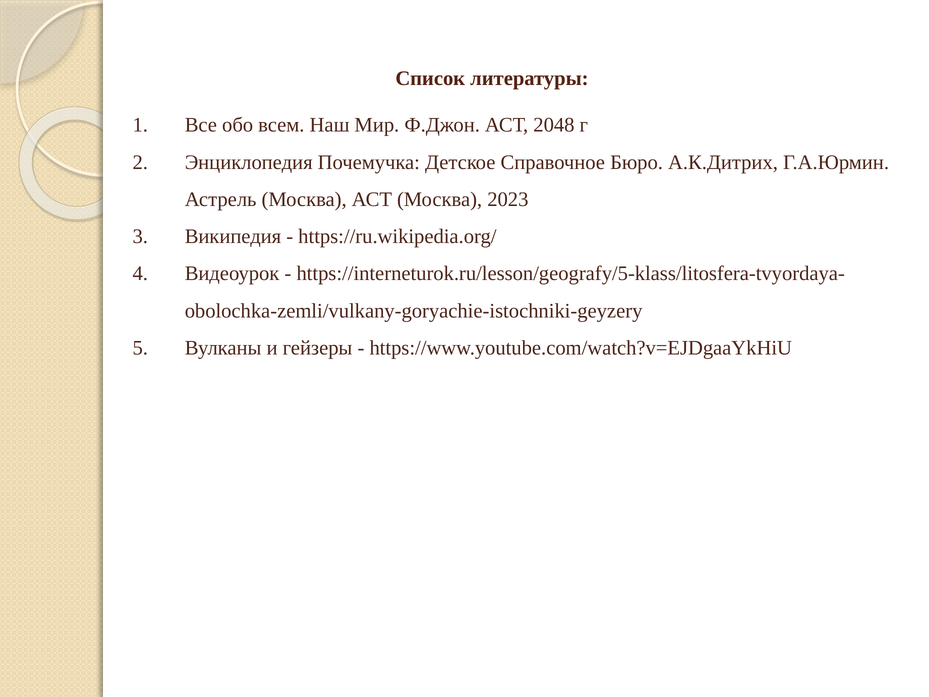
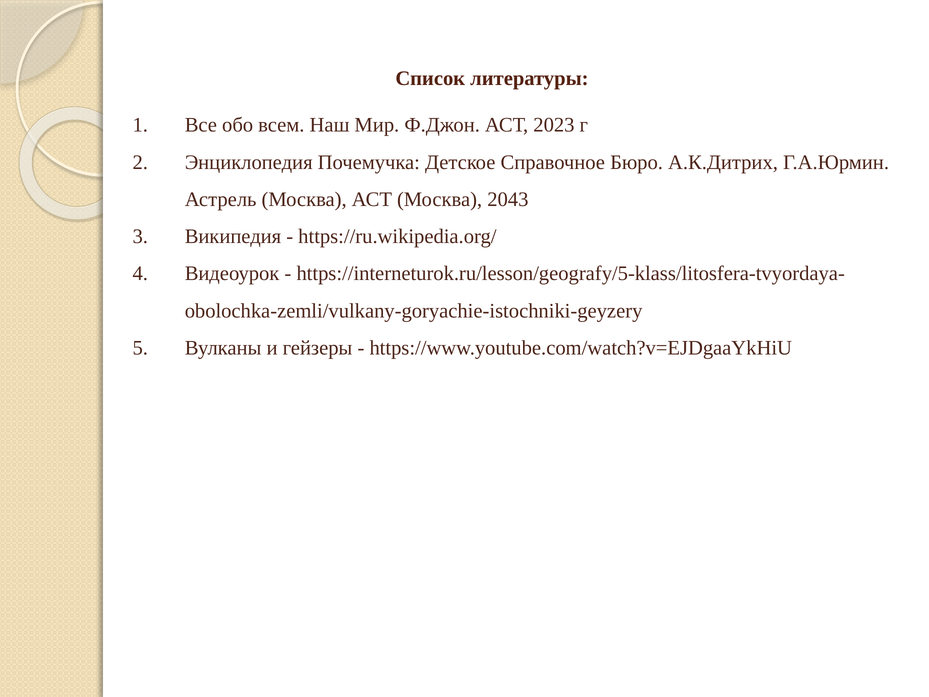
2048: 2048 -> 2023
2023: 2023 -> 2043
